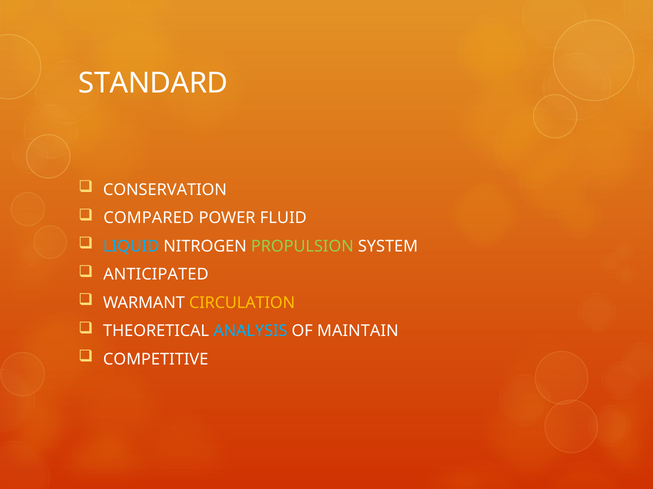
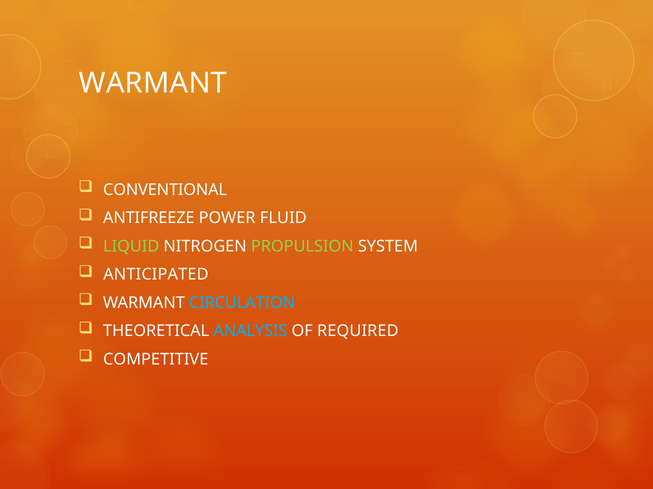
STANDARD at (153, 83): STANDARD -> WARMANT
CONSERVATION: CONSERVATION -> CONVENTIONAL
COMPARED: COMPARED -> ANTIFREEZE
LIQUID colour: light blue -> light green
CIRCULATION colour: yellow -> light blue
MAINTAIN: MAINTAIN -> REQUIRED
